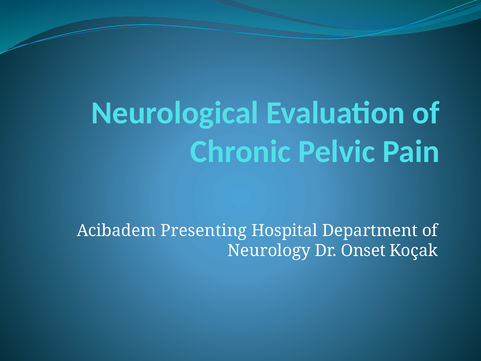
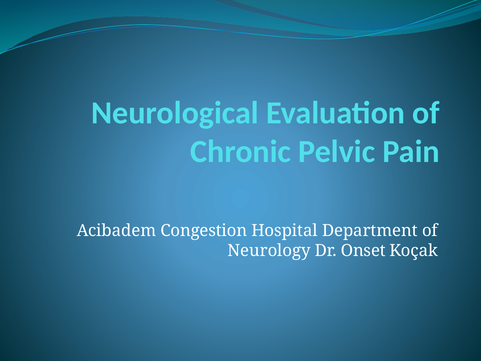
Presenting: Presenting -> Congestion
